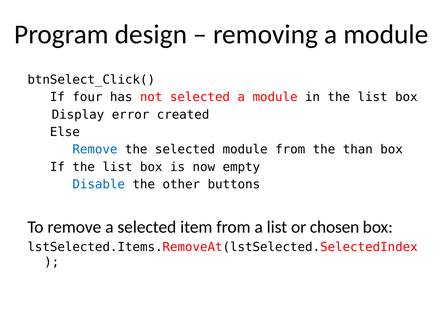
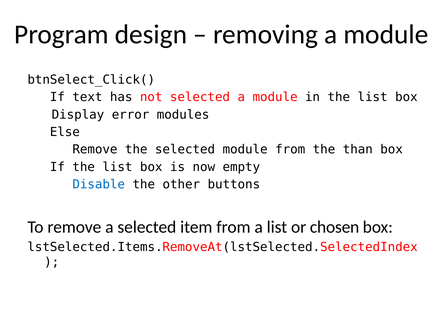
four: four -> text
created: created -> modules
Remove at (95, 149) colour: blue -> black
